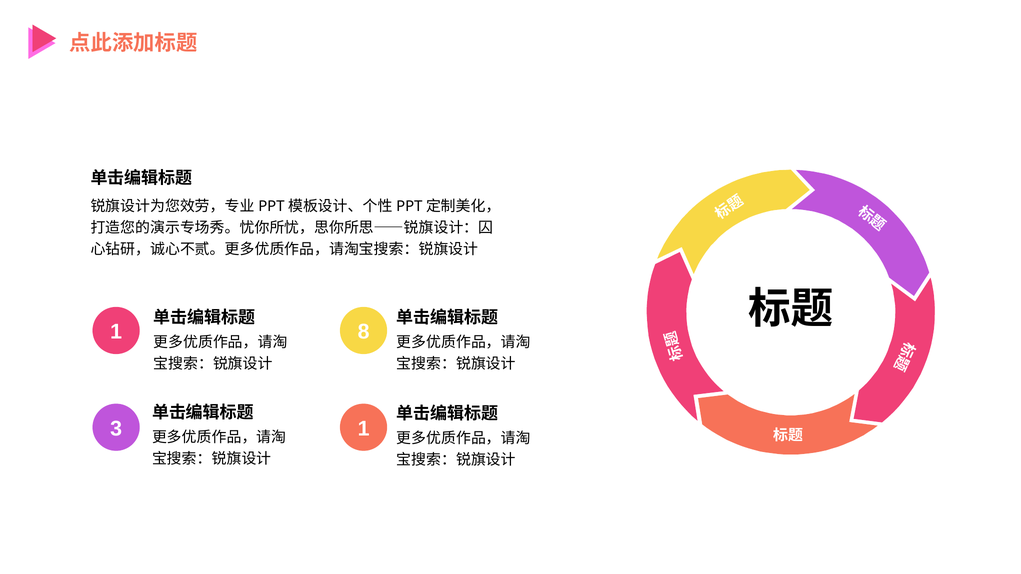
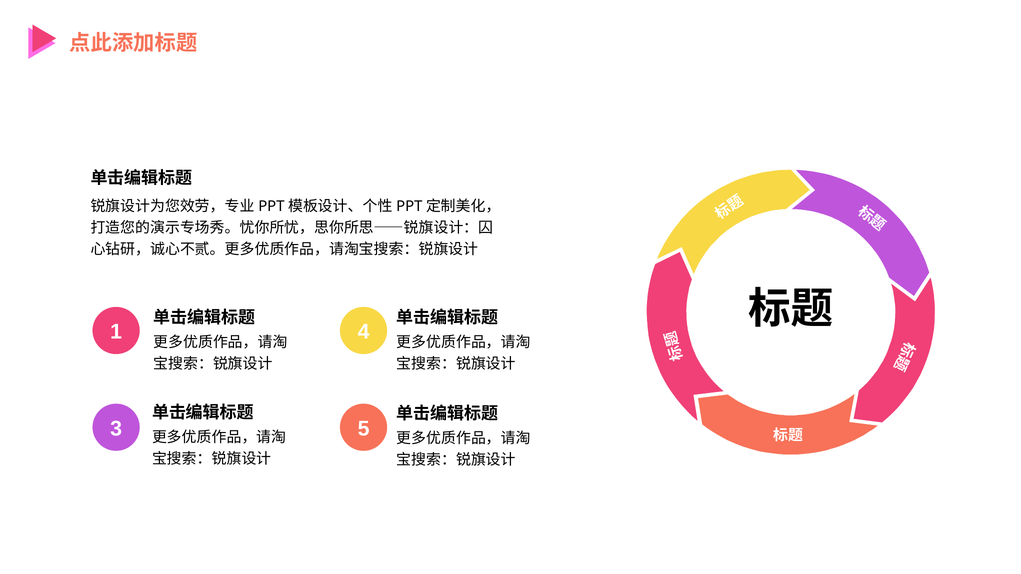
8: 8 -> 4
3 1: 1 -> 5
